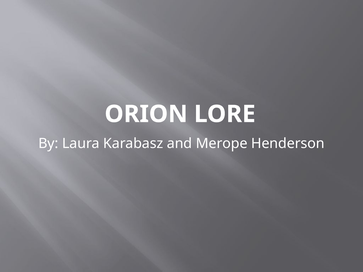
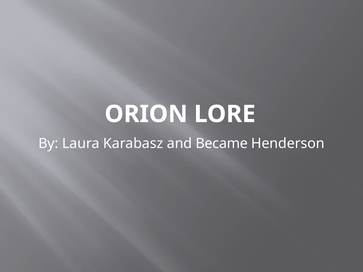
Merope: Merope -> Became
